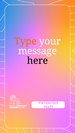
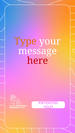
here colour: black -> red
